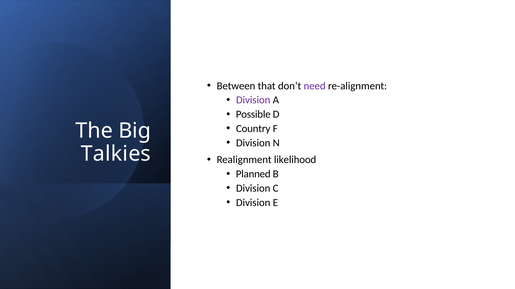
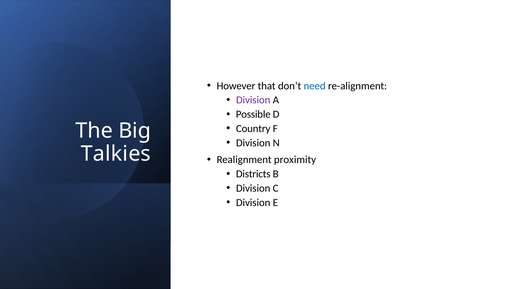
Between: Between -> However
need colour: purple -> blue
likelihood: likelihood -> proximity
Planned: Planned -> Districts
